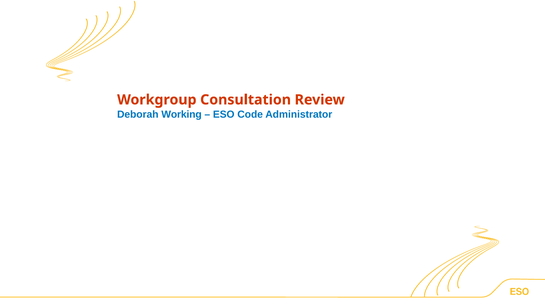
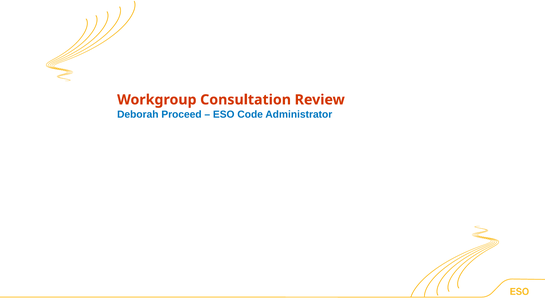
Working: Working -> Proceed
